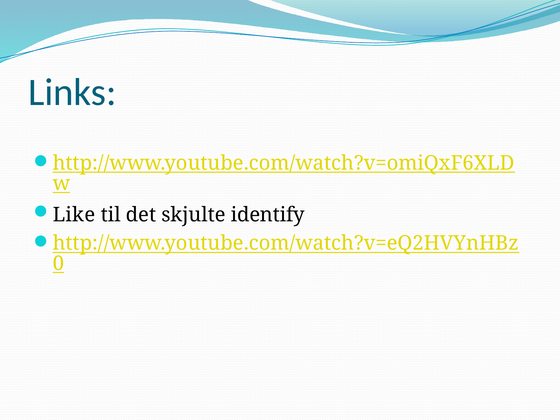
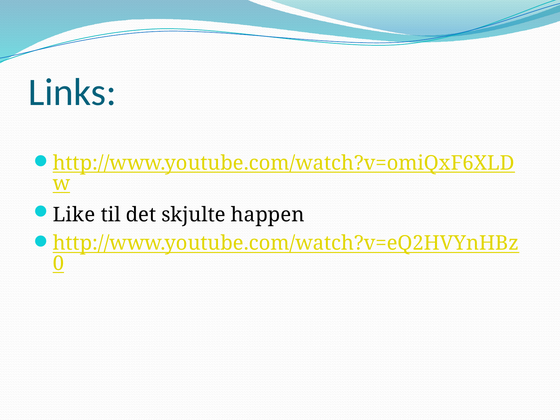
identify: identify -> happen
